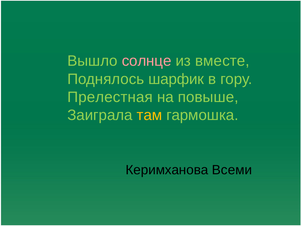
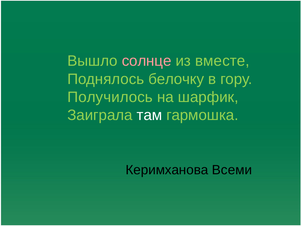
шарфик: шарфик -> белочку
Прелестная: Прелестная -> Получилось
повыше: повыше -> шарфик
там colour: yellow -> white
